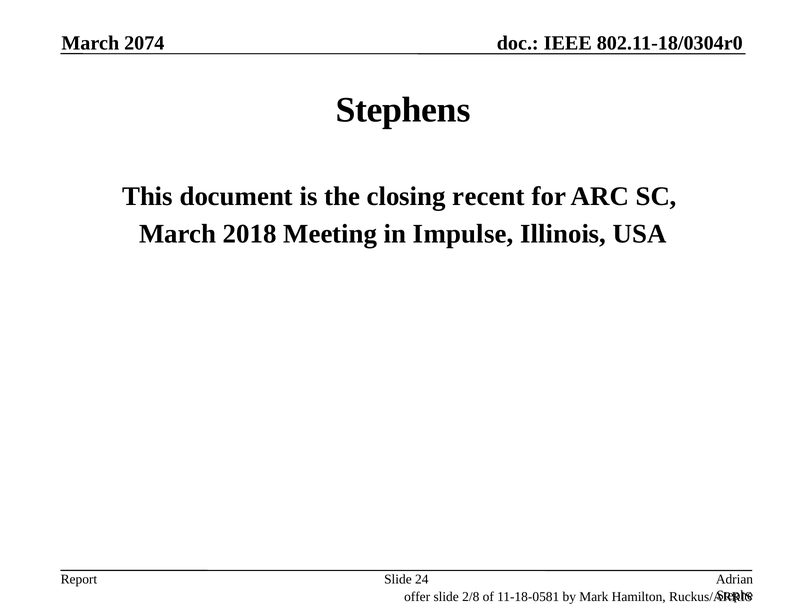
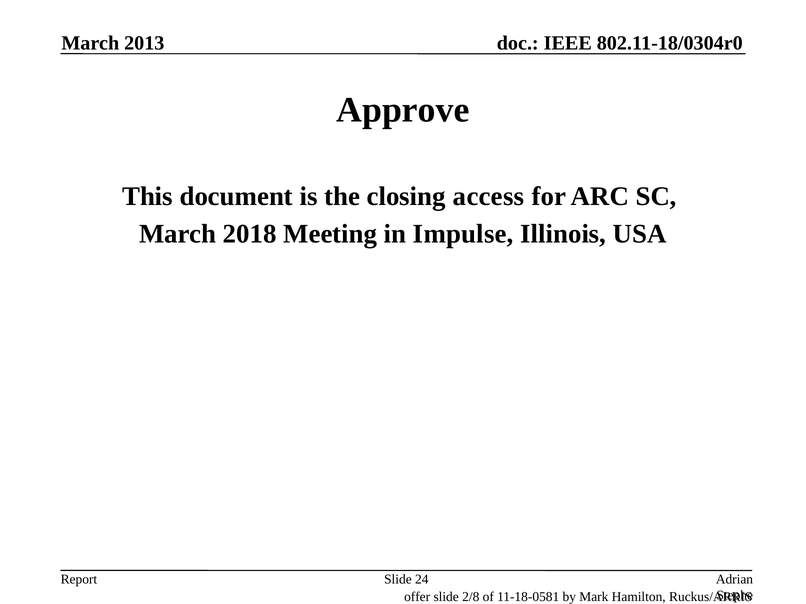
2074: 2074 -> 2013
Stephens: Stephens -> Approve
recent: recent -> access
